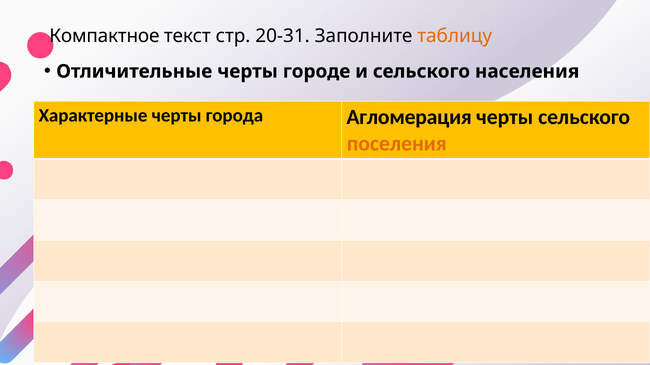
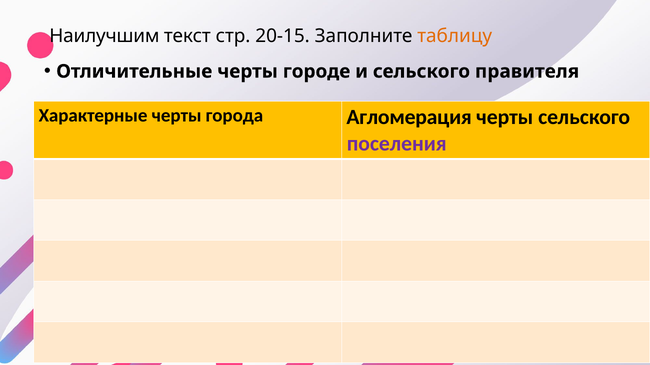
Компактное: Компактное -> Наилучшим
20-31: 20-31 -> 20-15
населения: населения -> правителя
поселения colour: orange -> purple
